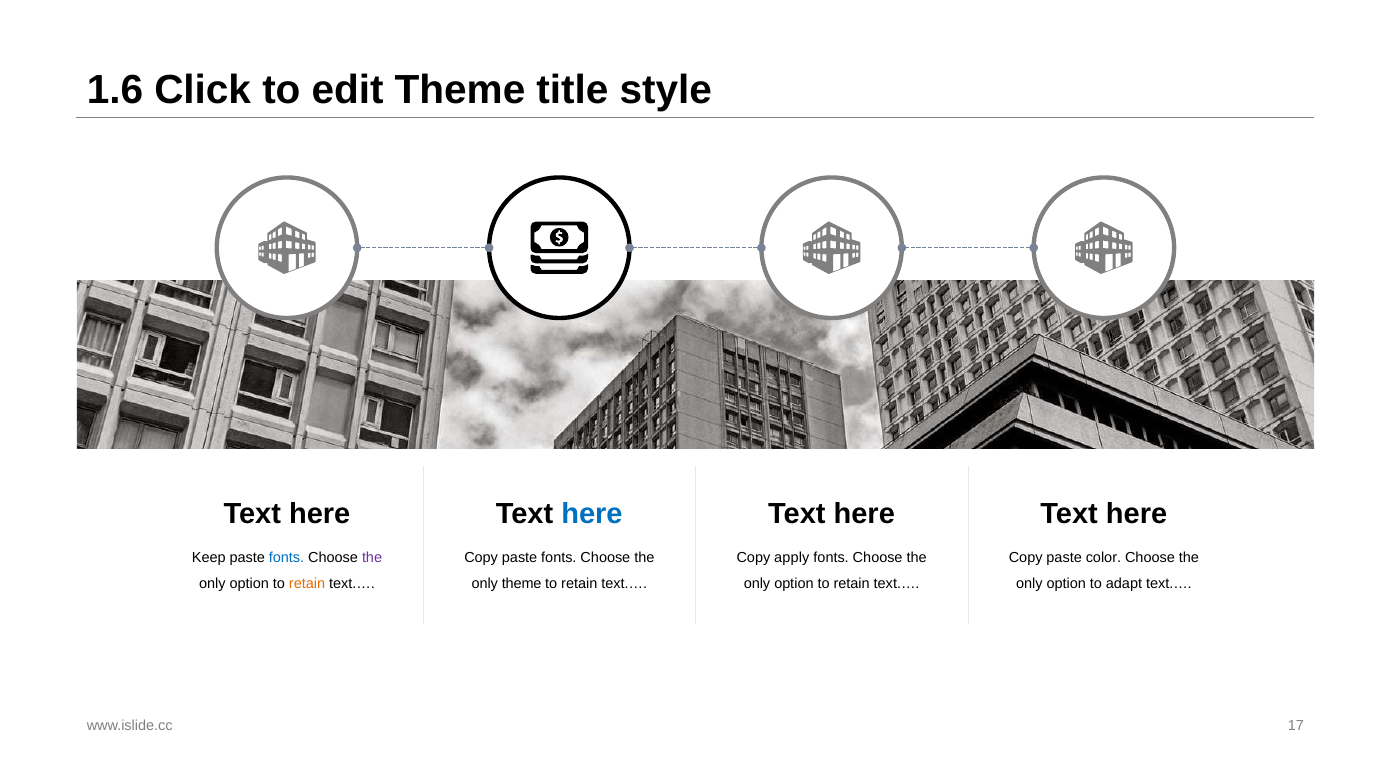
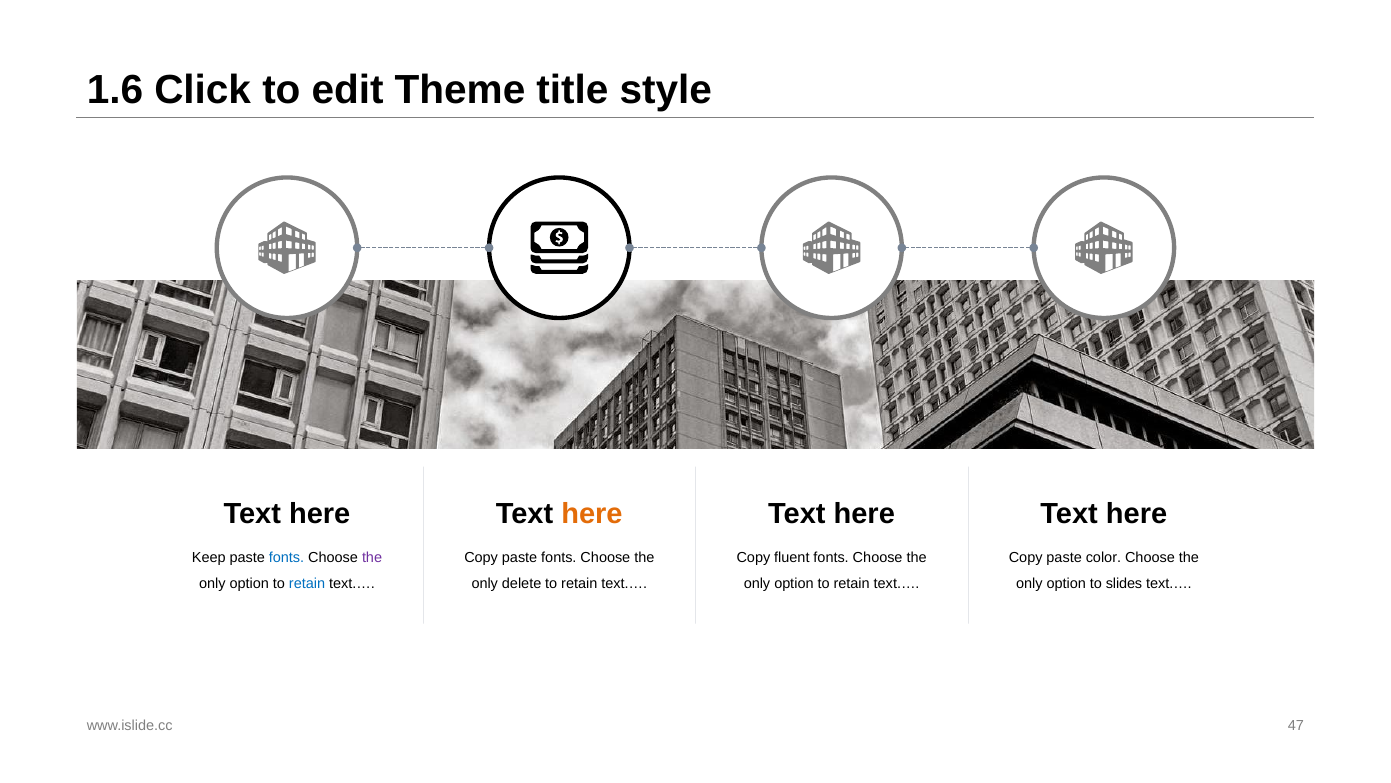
here at (592, 513) colour: blue -> orange
apply: apply -> fluent
retain at (307, 583) colour: orange -> blue
only theme: theme -> delete
adapt: adapt -> slides
17: 17 -> 47
